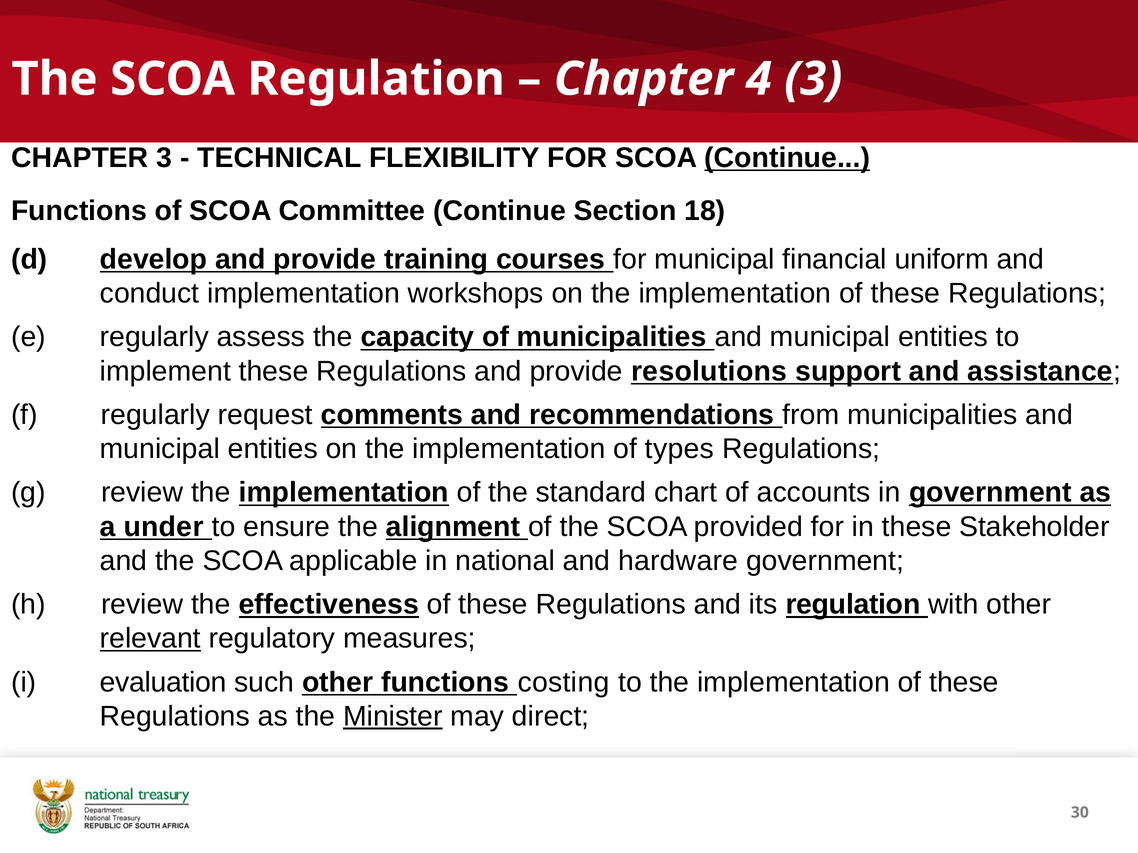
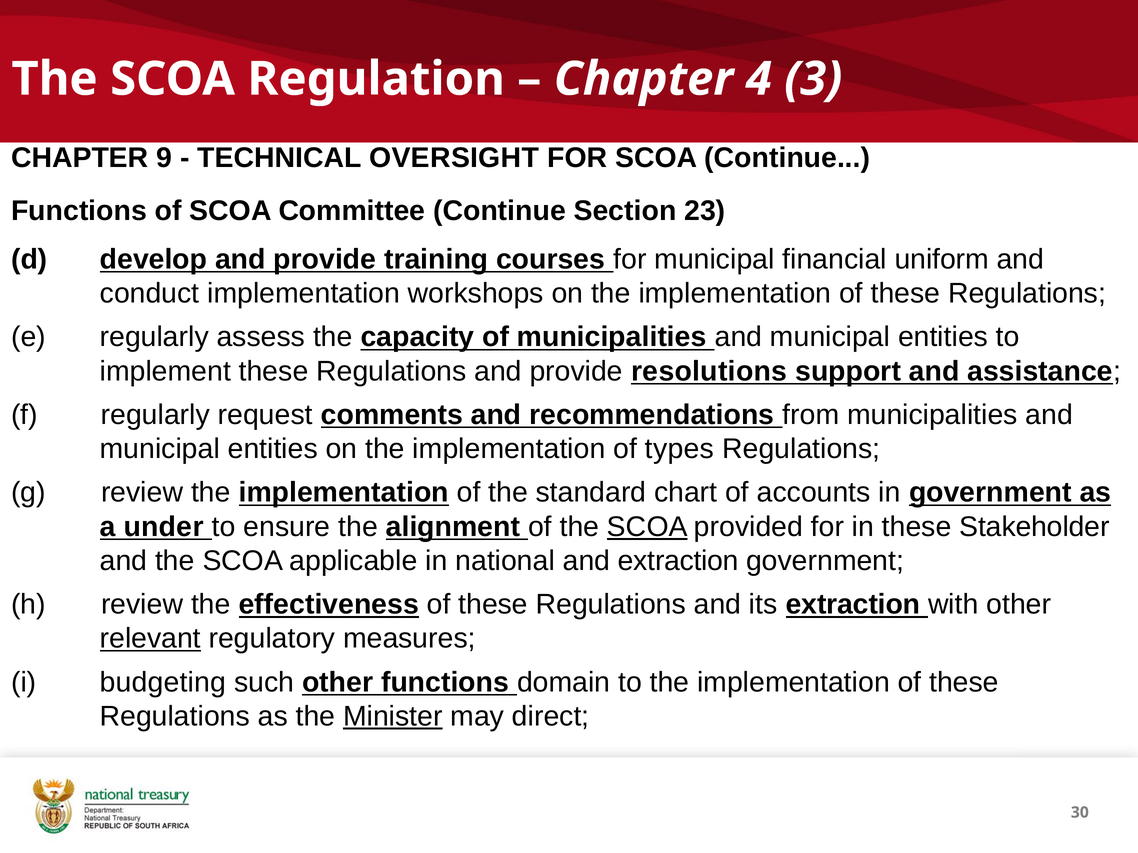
CHAPTER 3: 3 -> 9
FLEXIBILITY: FLEXIBILITY -> OVERSIGHT
Continue at (787, 158) underline: present -> none
18: 18 -> 23
SCOA at (647, 527) underline: none -> present
and hardware: hardware -> extraction
its regulation: regulation -> extraction
evaluation: evaluation -> budgeting
costing: costing -> domain
